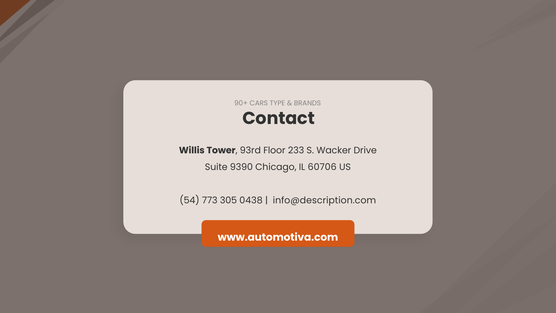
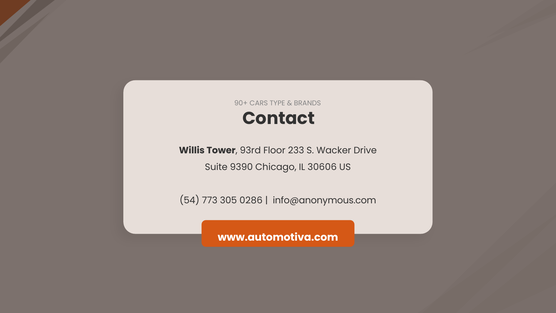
60706: 60706 -> 30606
0438: 0438 -> 0286
info@description.com: info@description.com -> info@anonymous.com
